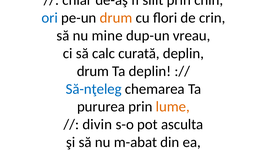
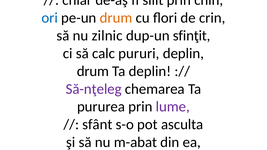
mine: mine -> zilnic
vreau: vreau -> sfinţit
curată: curată -> pururi
Să-nţeleg at (94, 89) colour: blue -> purple
lume colour: orange -> purple
divin: divin -> sfânt
